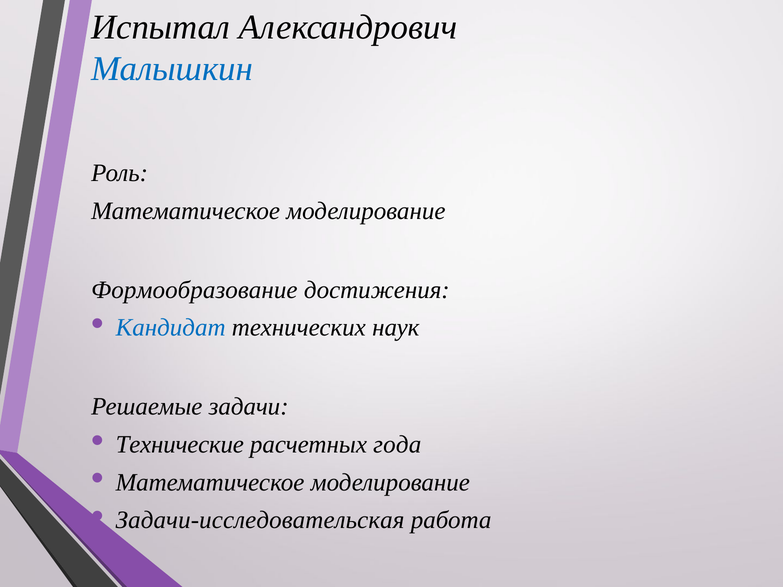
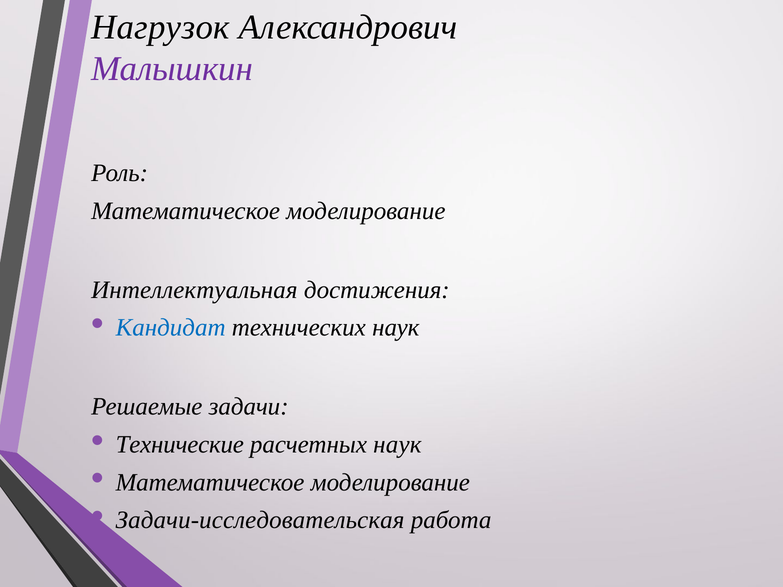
Испытал: Испытал -> Нагрузок
Малышкин colour: blue -> purple
Формообразование: Формообразование -> Интеллектуальная
расчетных года: года -> наук
